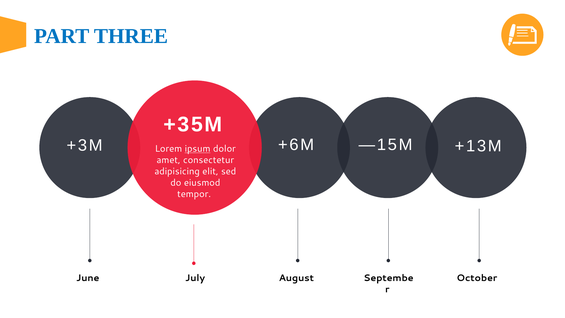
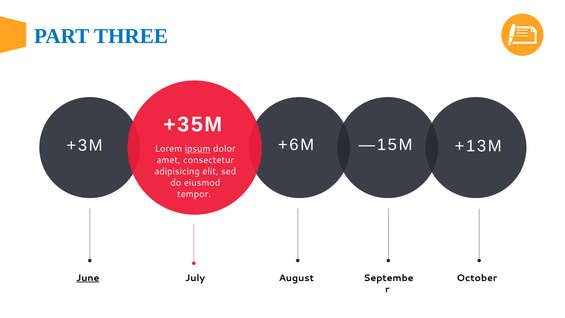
June underline: none -> present
